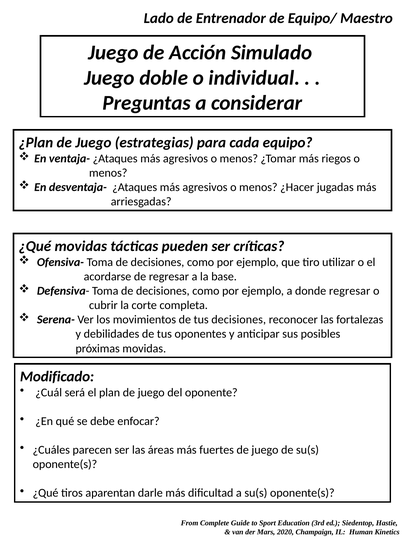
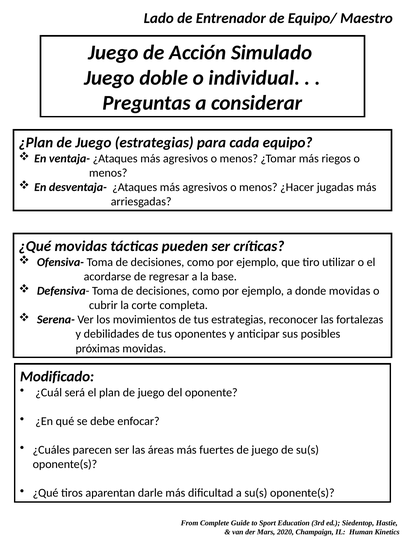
donde regresar: regresar -> movidas
tus decisiones: decisiones -> estrategias
